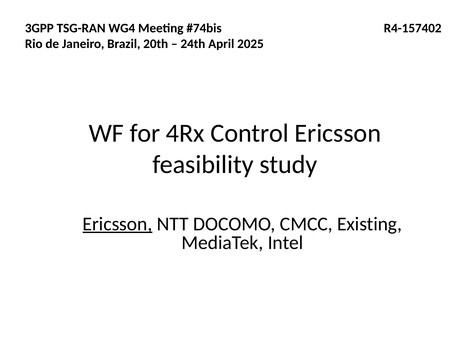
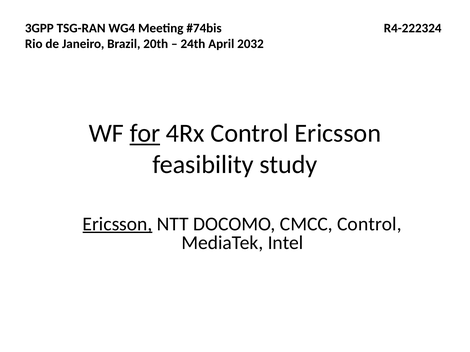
R4-157402: R4-157402 -> R4-222324
2025: 2025 -> 2032
for underline: none -> present
CMCC Existing: Existing -> Control
